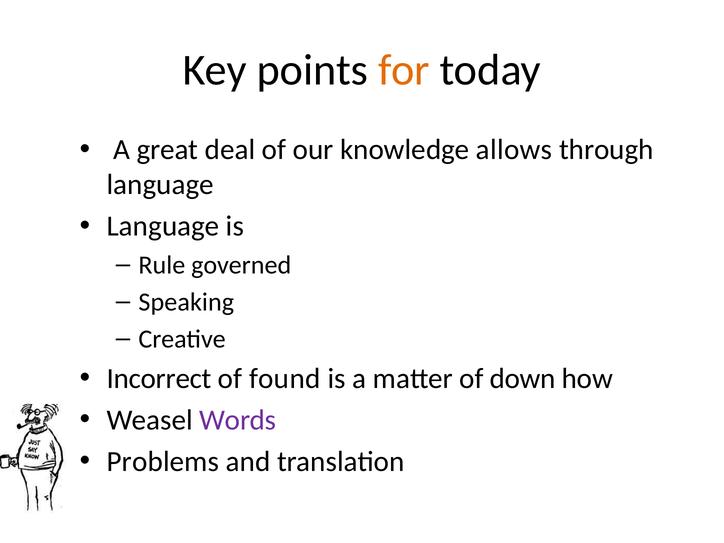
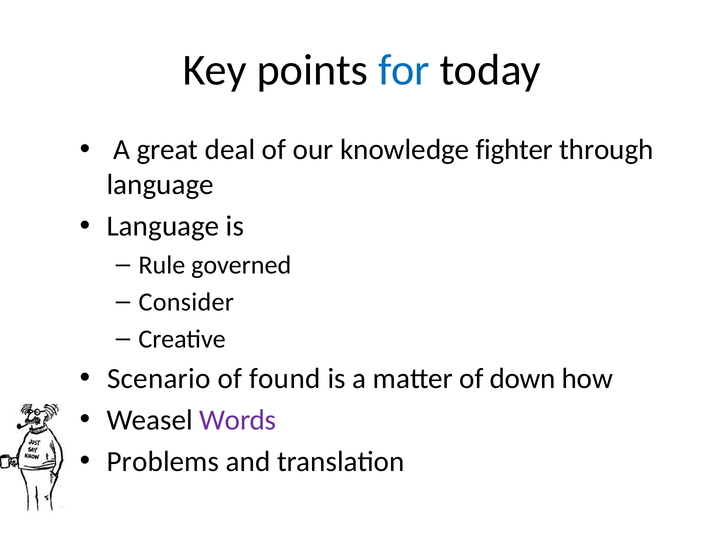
for colour: orange -> blue
allows: allows -> fighter
Speaking: Speaking -> Consider
Incorrect: Incorrect -> Scenario
